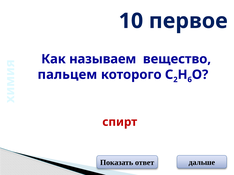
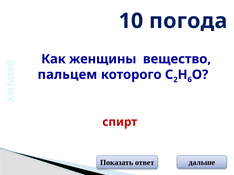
первое: первое -> погода
называем: называем -> женщины
